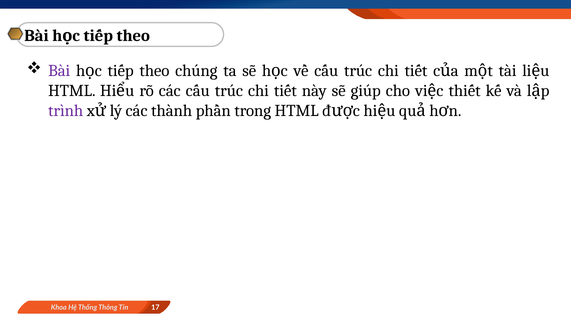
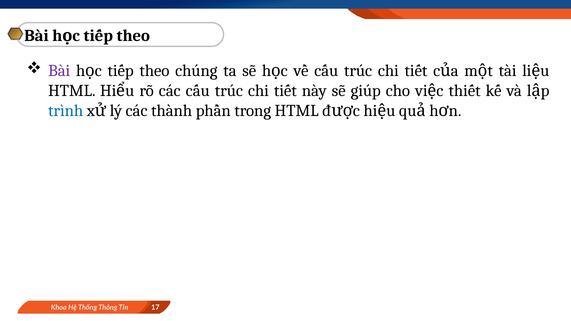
trình colour: purple -> blue
